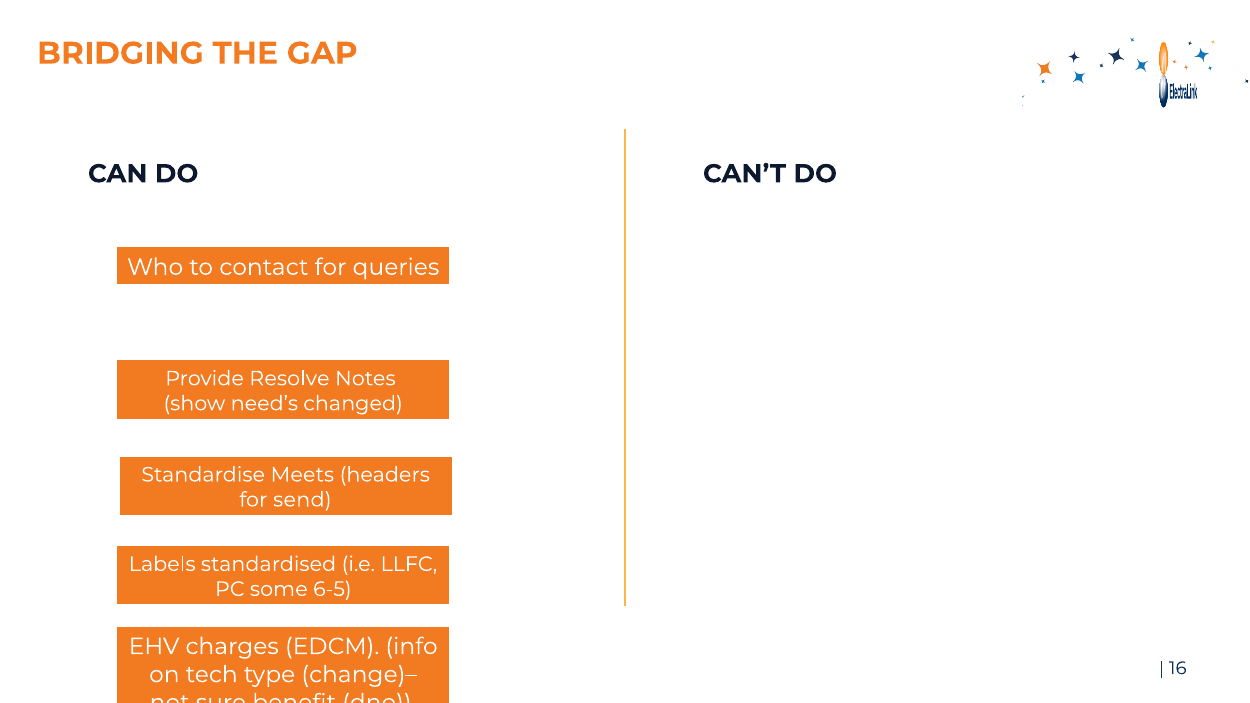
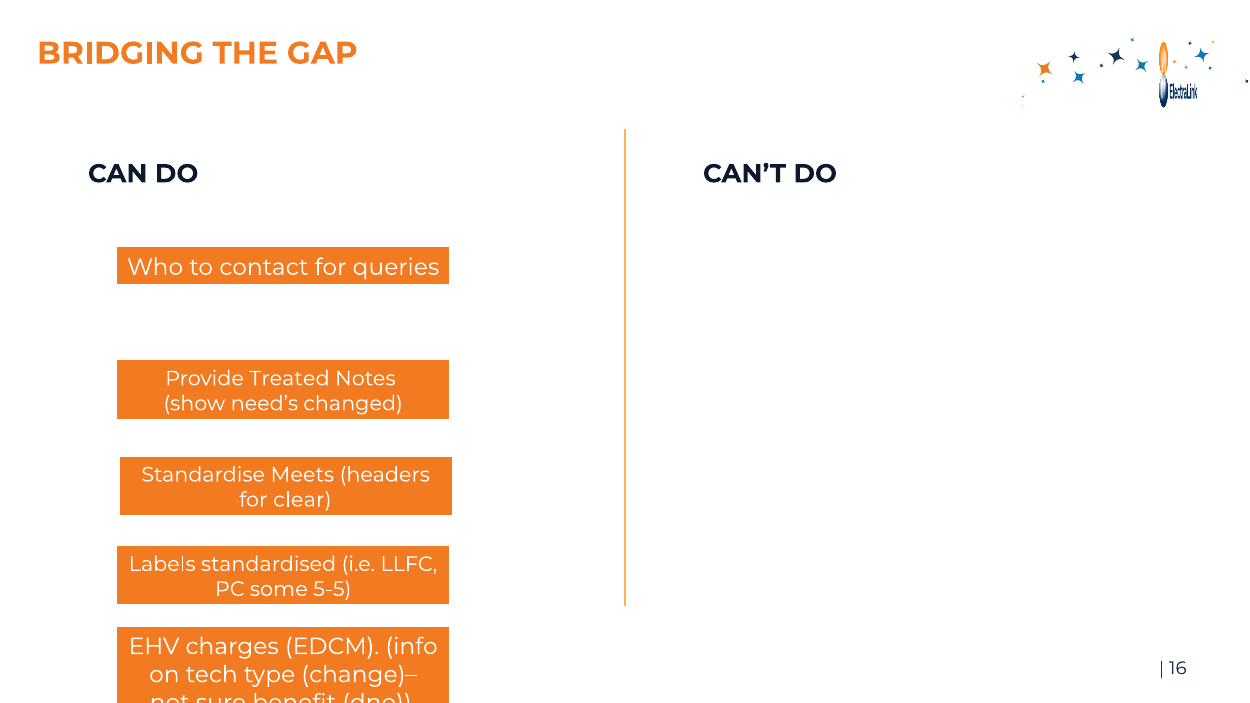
Resolve: Resolve -> Treated
send: send -> clear
6-5: 6-5 -> 5-5
